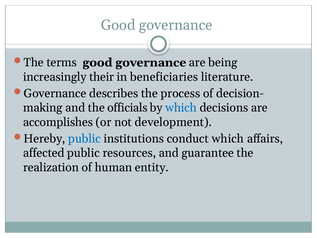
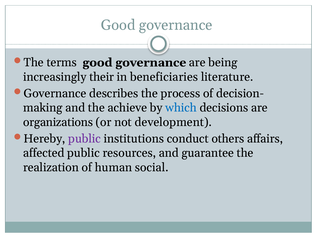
officials: officials -> achieve
accomplishes: accomplishes -> organizations
public at (85, 139) colour: blue -> purple
conduct which: which -> others
entity: entity -> social
